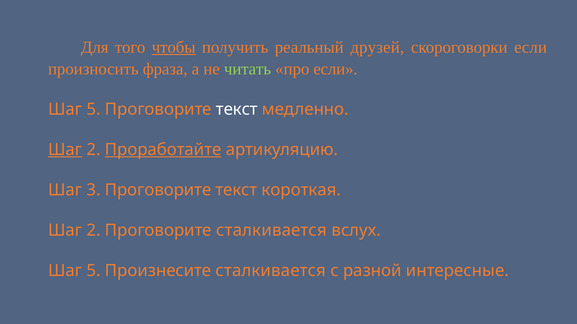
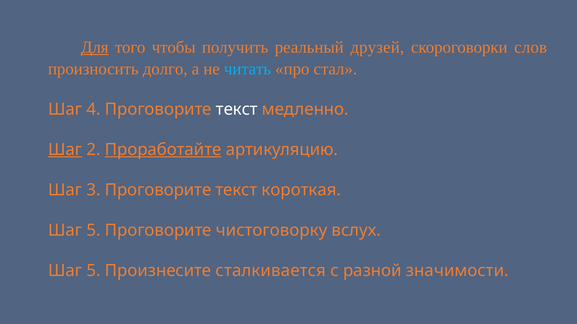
Для underline: none -> present
чтобы underline: present -> none
скороговорки если: если -> слов
фраза: фраза -> долго
читать colour: light green -> light blue
про если: если -> стал
5 at (94, 109): 5 -> 4
2 at (94, 231): 2 -> 5
Проговорите сталкивается: сталкивается -> чистоговорку
интересные: интересные -> значимости
